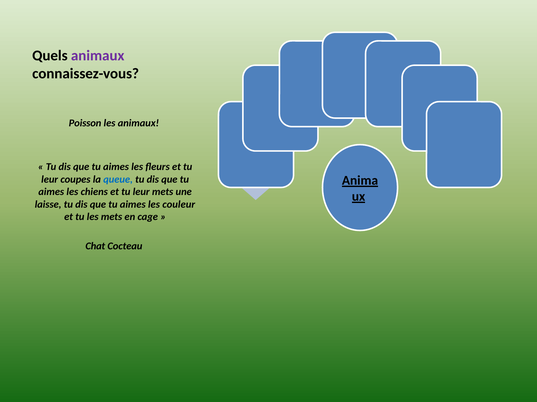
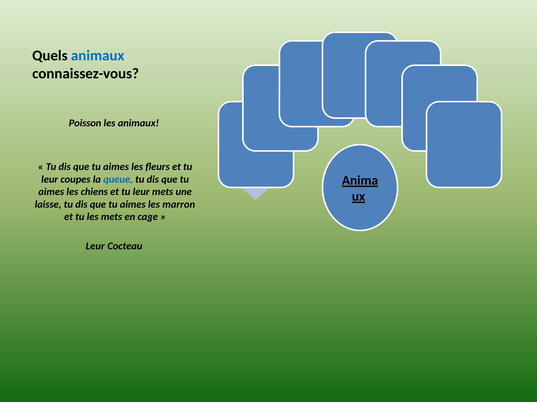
animaux at (98, 56) colour: purple -> blue
couleur: couleur -> marron
Chat at (95, 247): Chat -> Leur
